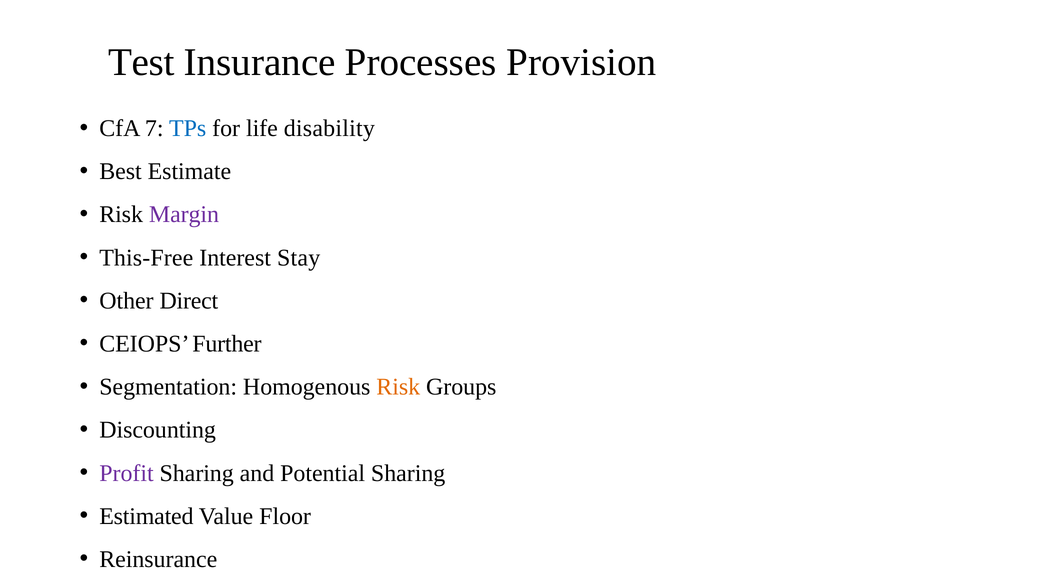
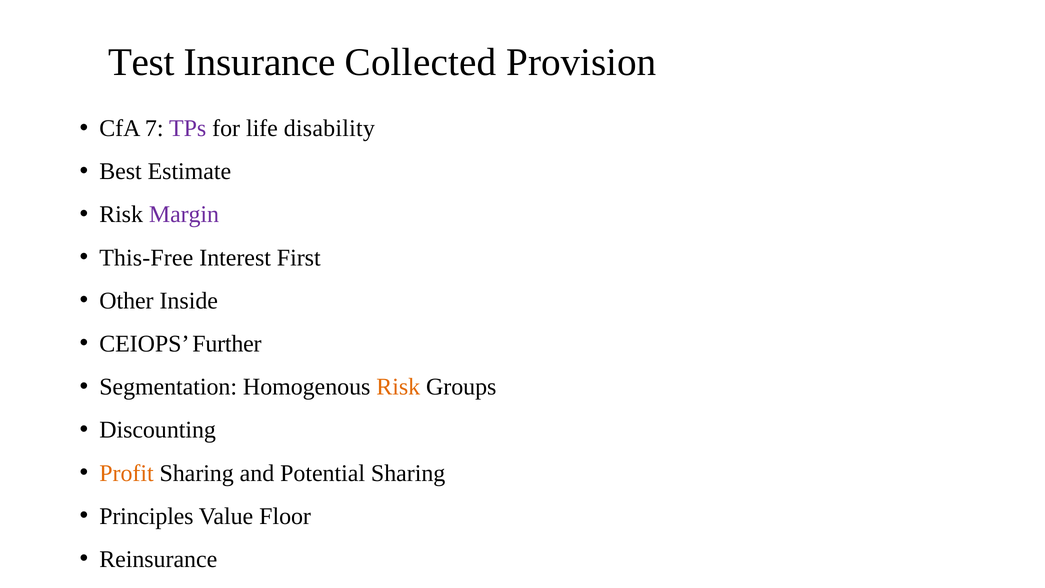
Processes: Processes -> Collected
TPs colour: blue -> purple
Stay: Stay -> First
Direct: Direct -> Inside
Profit colour: purple -> orange
Estimated: Estimated -> Principles
